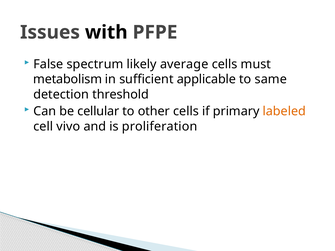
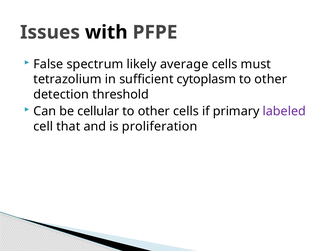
metabolism: metabolism -> tetrazolium
applicable: applicable -> cytoplasm
same at (271, 79): same -> other
labeled colour: orange -> purple
vivo: vivo -> that
